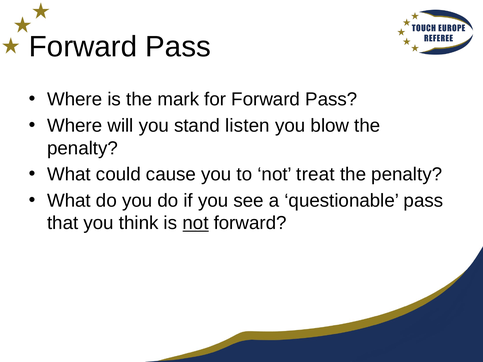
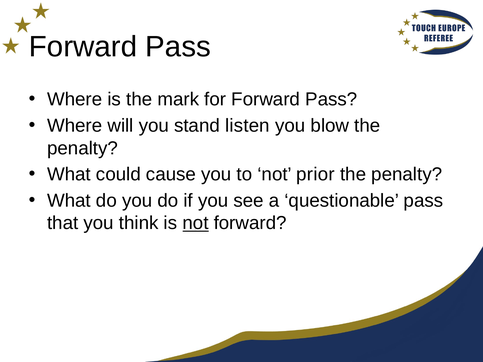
treat: treat -> prior
